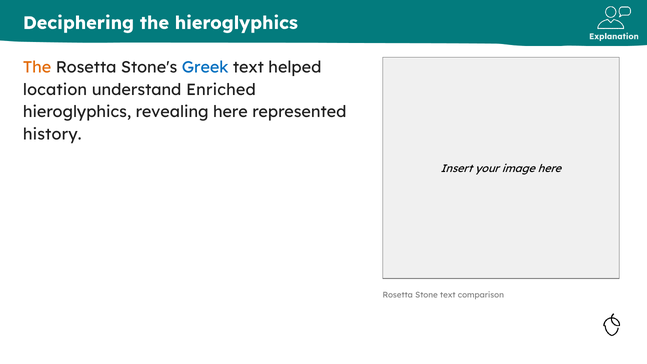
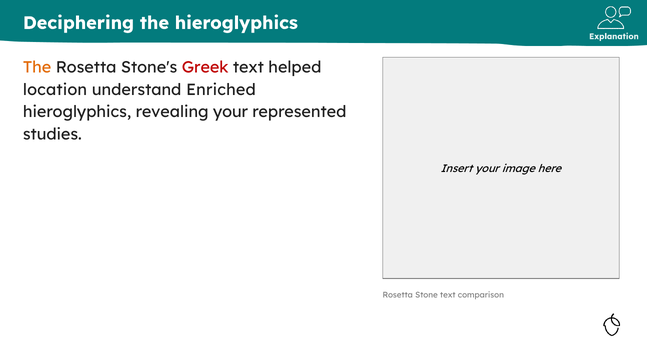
Greek colour: blue -> red
revealing here: here -> your
history: history -> studies
